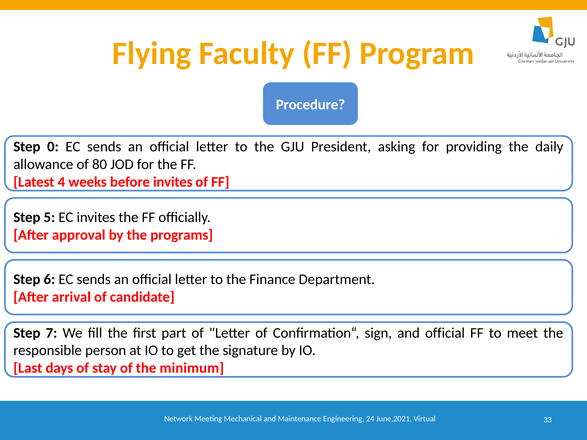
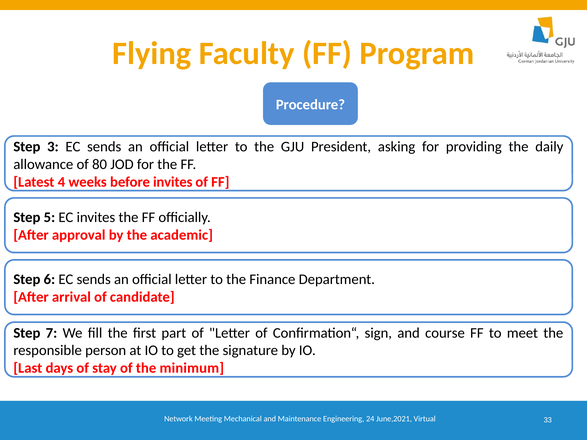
0: 0 -> 3
programs: programs -> academic
and official: official -> course
